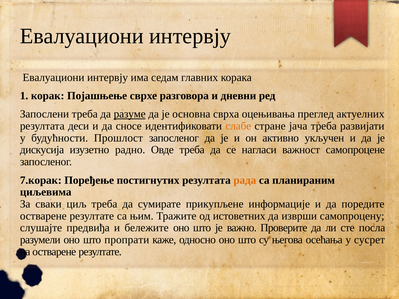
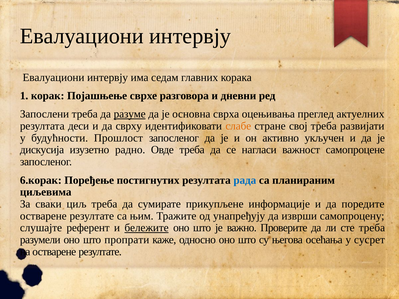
сносе: сносе -> сврху
јача: јача -> свој
7.корак: 7.корак -> 6.корак
рада colour: orange -> blue
истоветних: истоветних -> унапређују
предвиђа: предвиђа -> референт
бележите underline: none -> present
сте посла: посла -> треба
